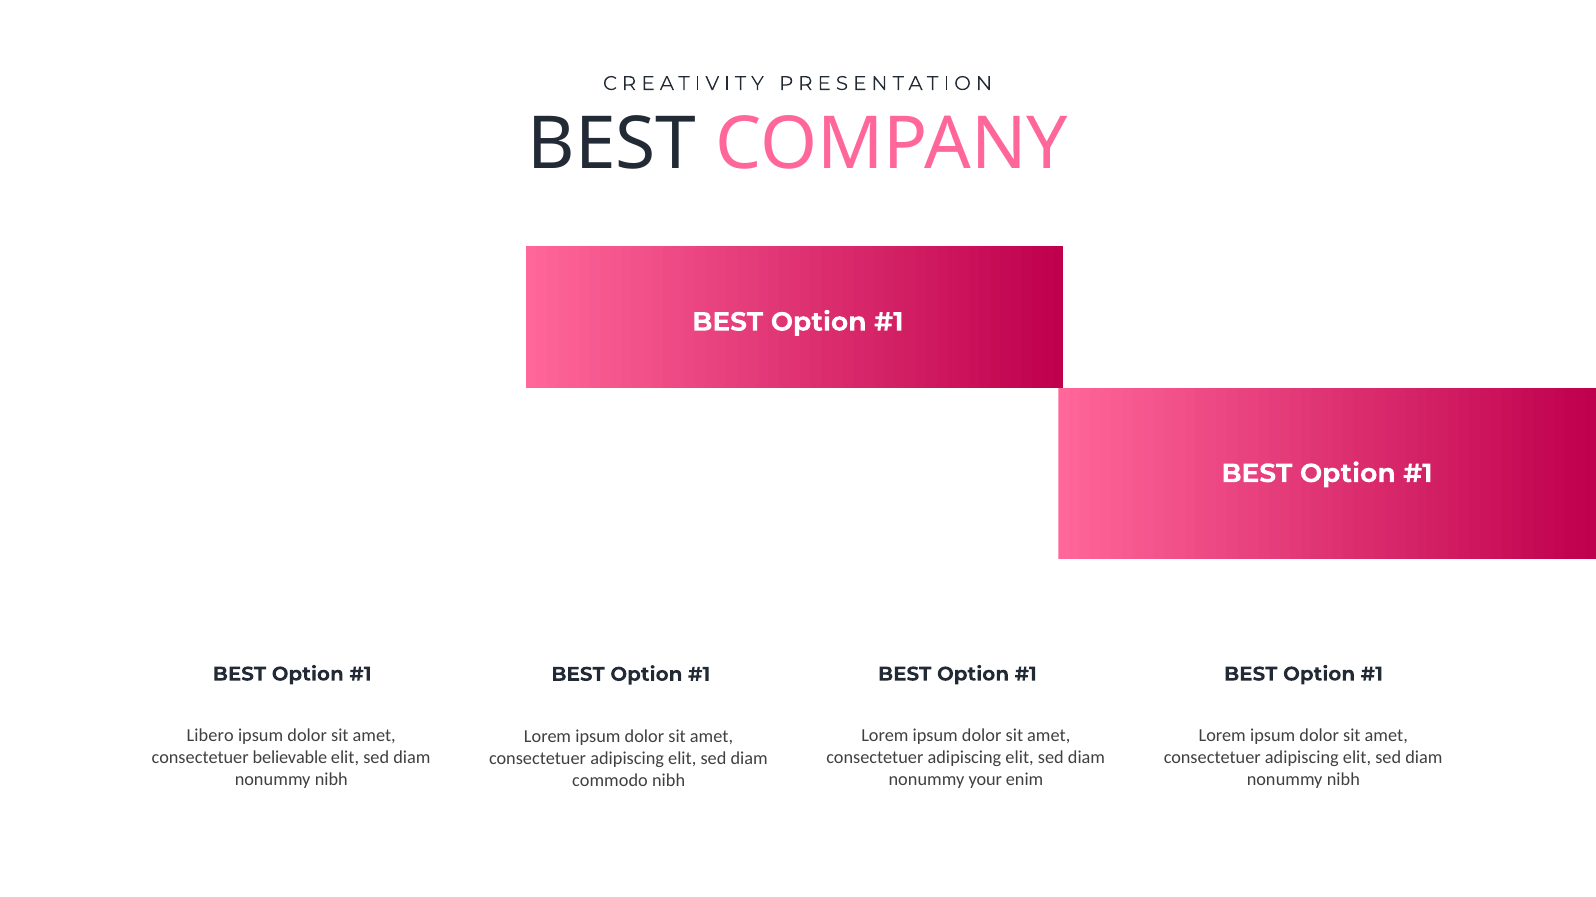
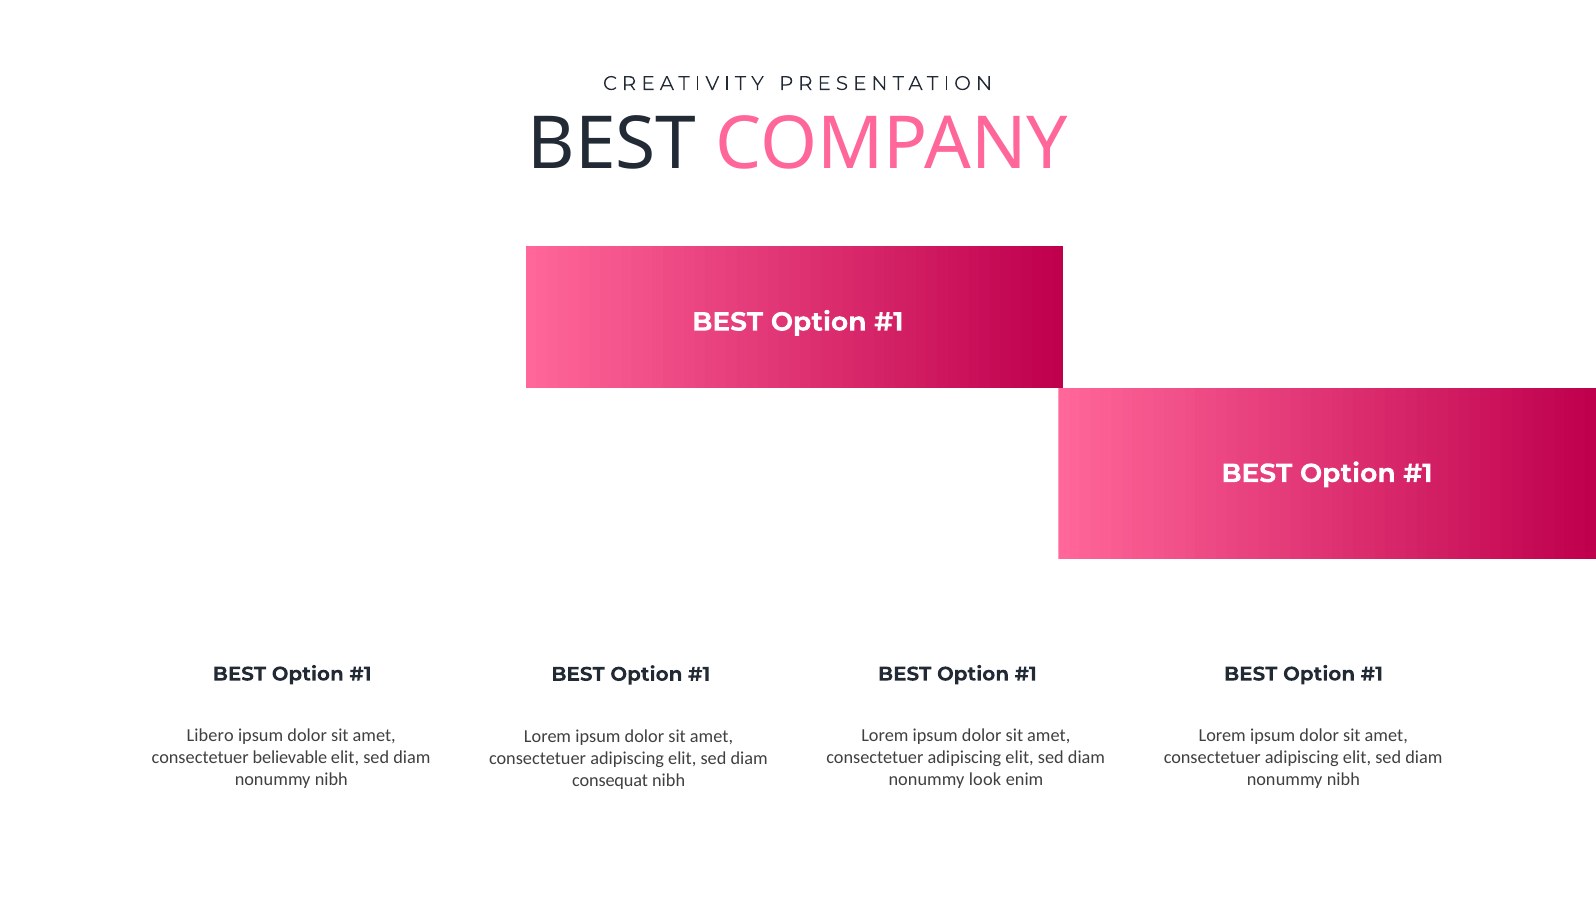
your: your -> look
commodo: commodo -> consequat
